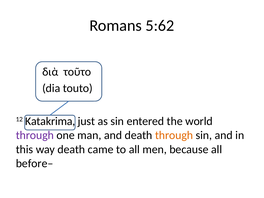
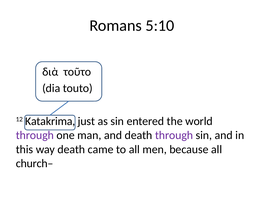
5:62: 5:62 -> 5:10
through at (174, 135) colour: orange -> purple
before–: before– -> church–
